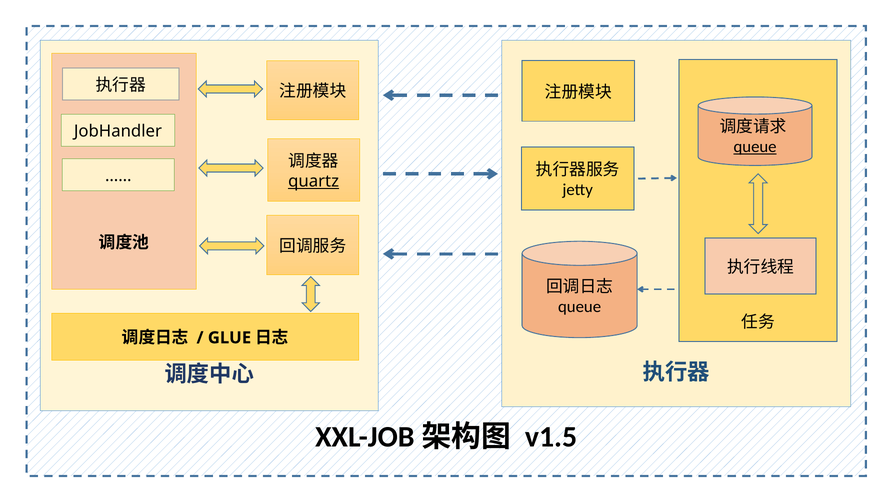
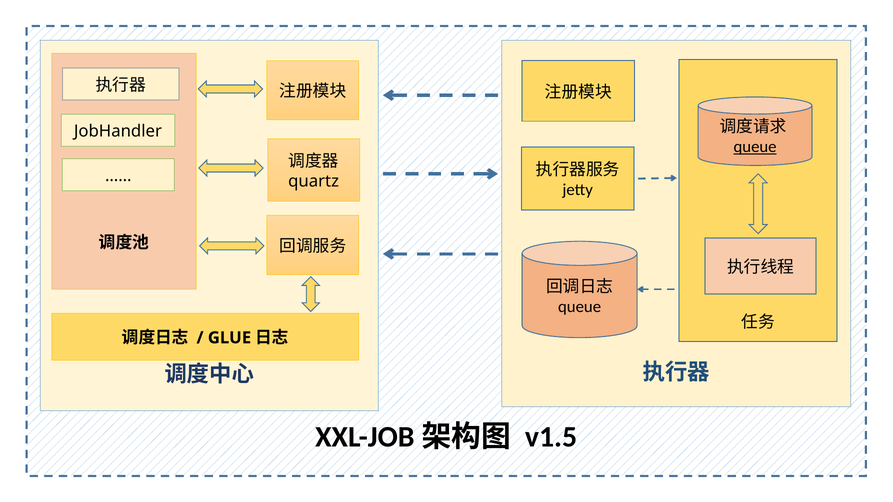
quartz underline: present -> none
